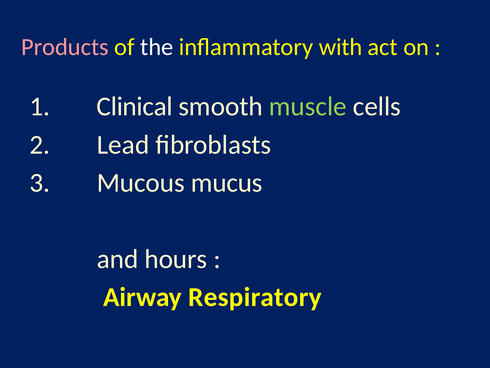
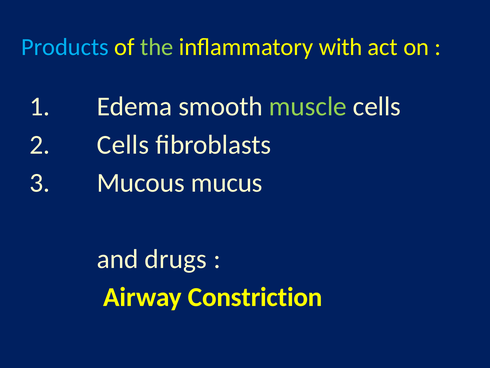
Products colour: pink -> light blue
the colour: white -> light green
Clinical: Clinical -> Edema
Lead at (123, 144): Lead -> Cells
hours: hours -> drugs
Respiratory: Respiratory -> Constriction
